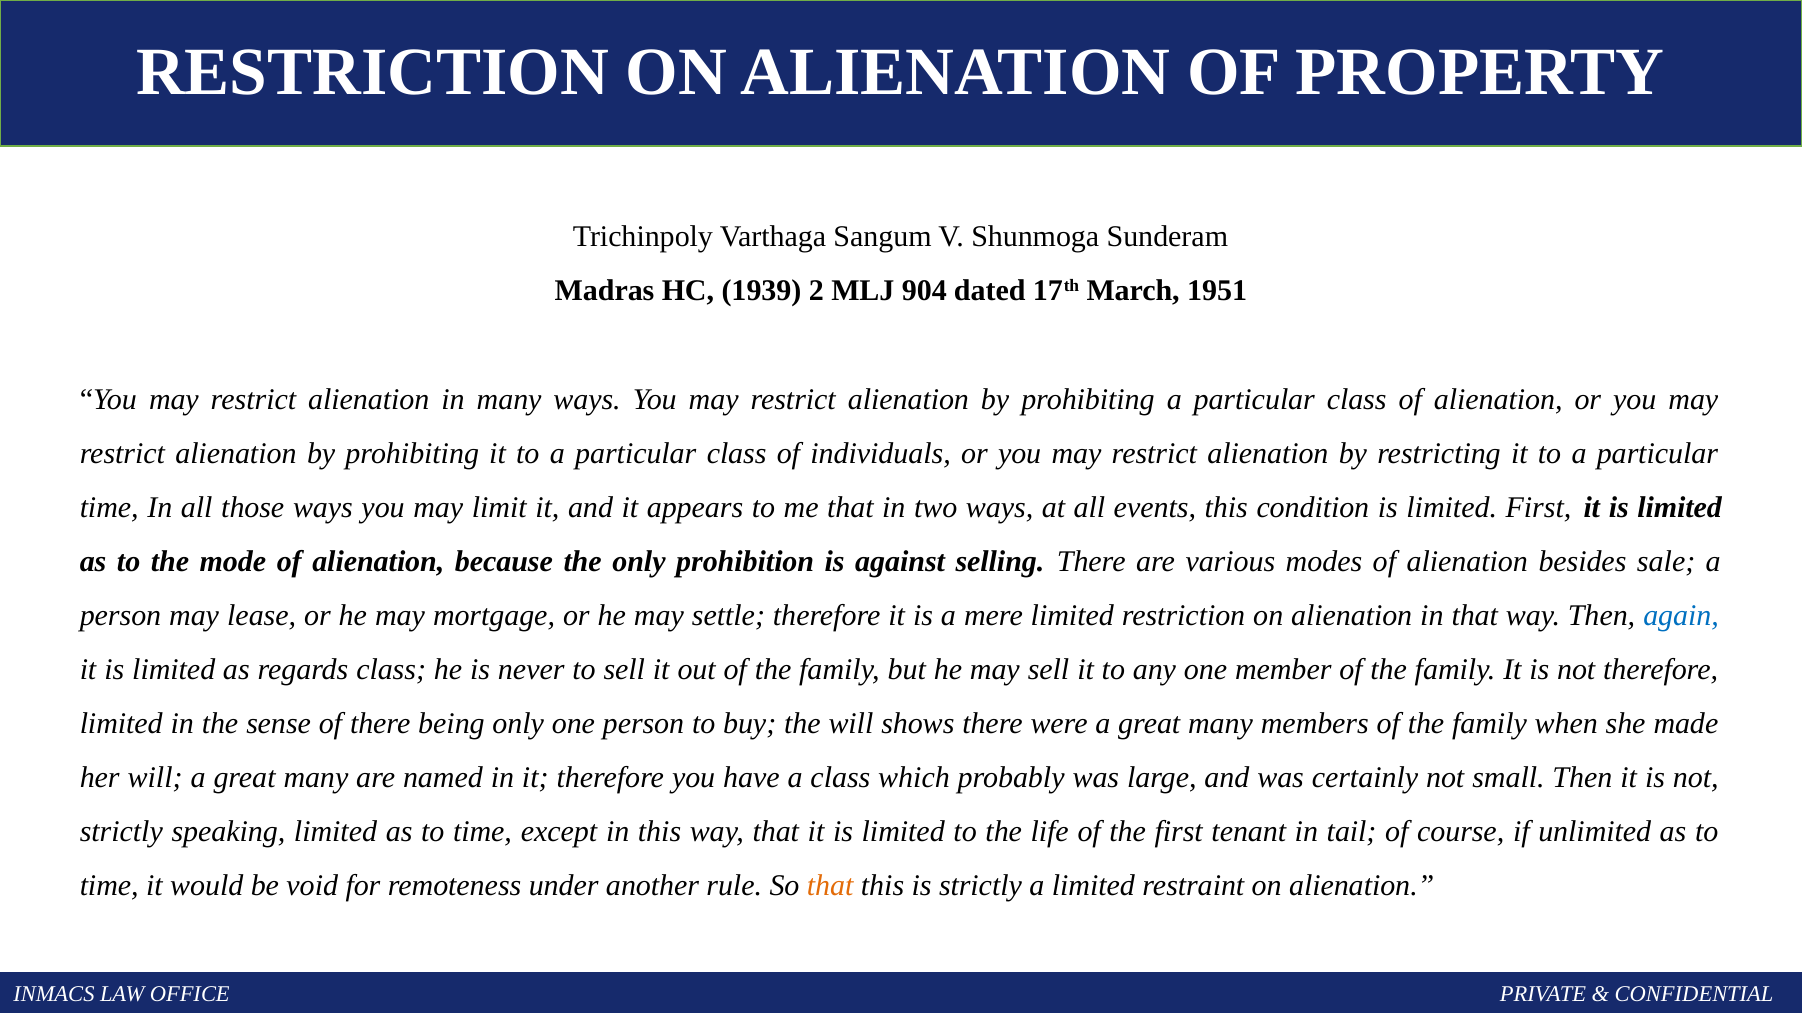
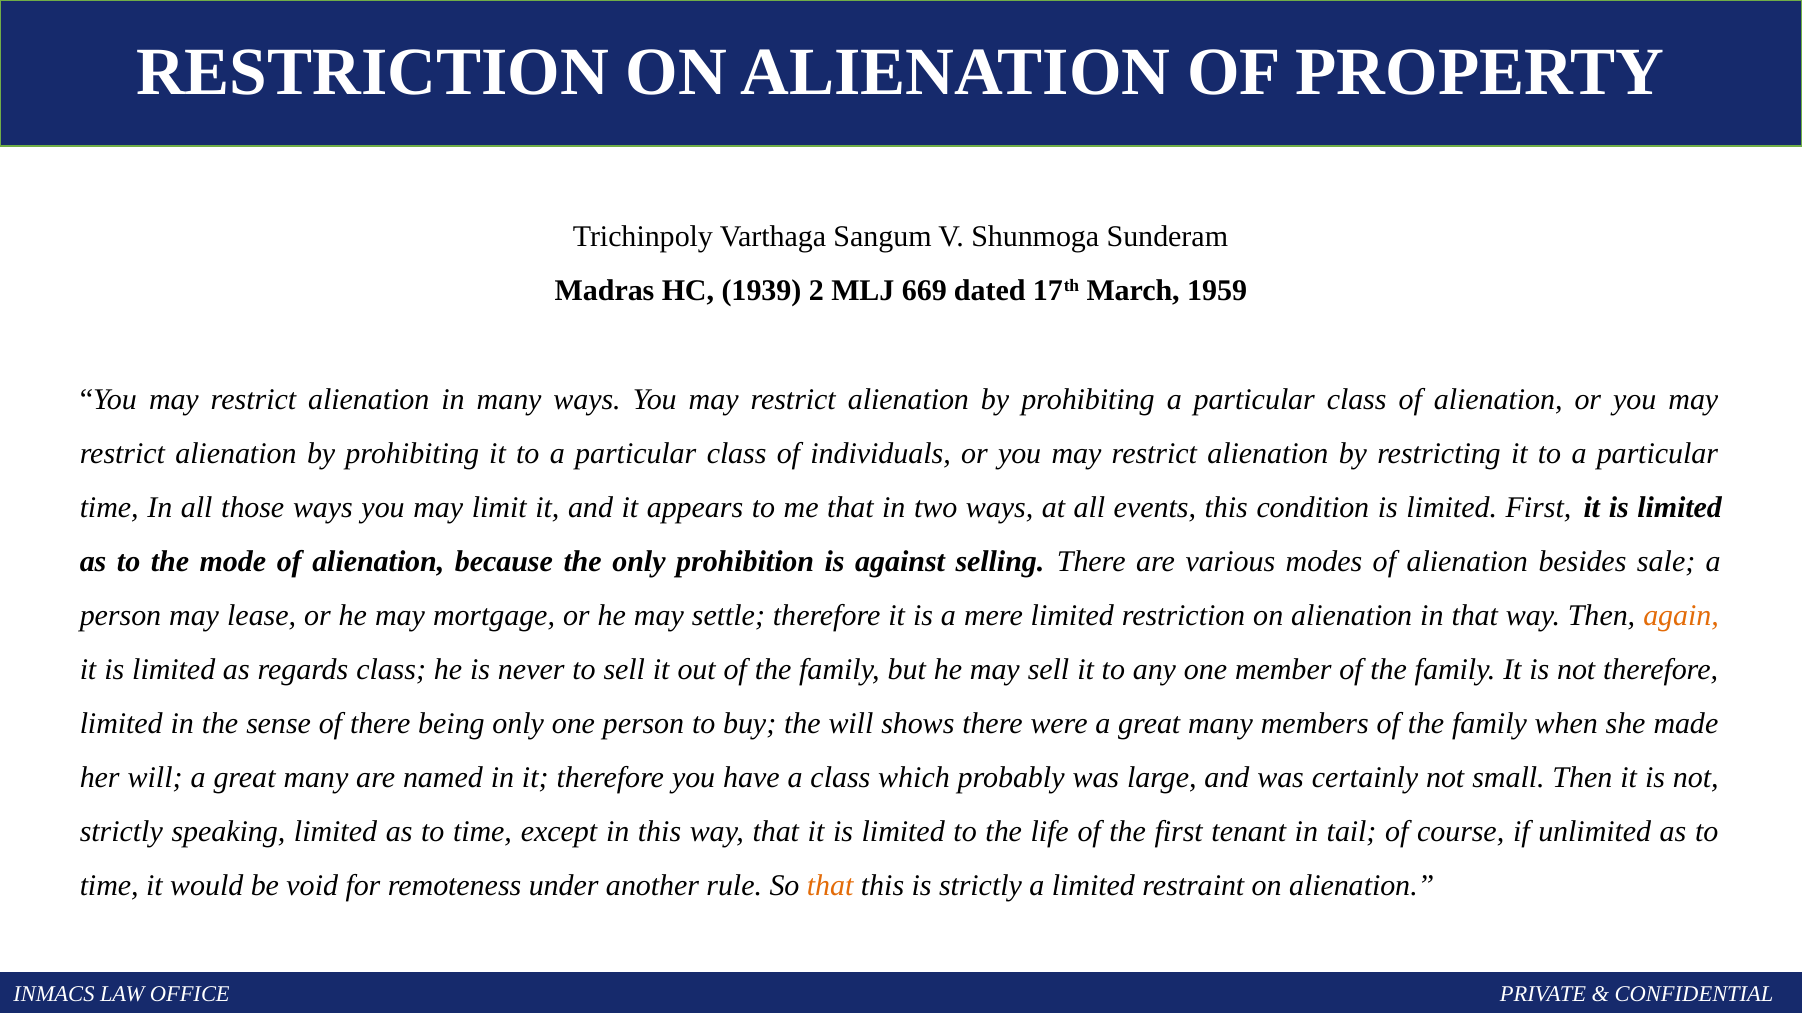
904: 904 -> 669
1951: 1951 -> 1959
again colour: blue -> orange
